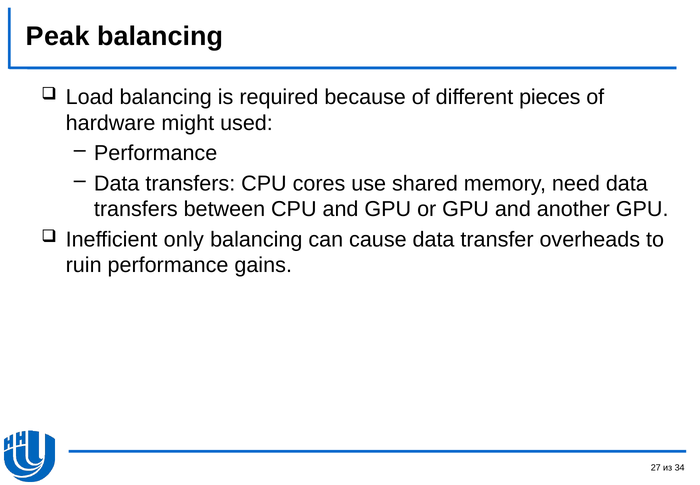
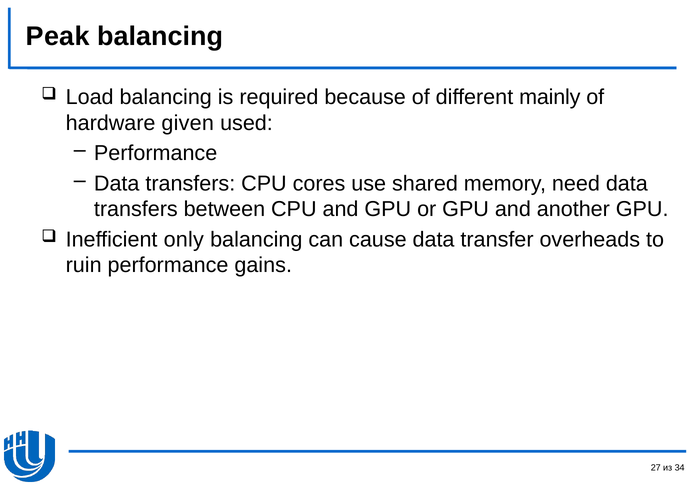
pieces: pieces -> mainly
might: might -> given
